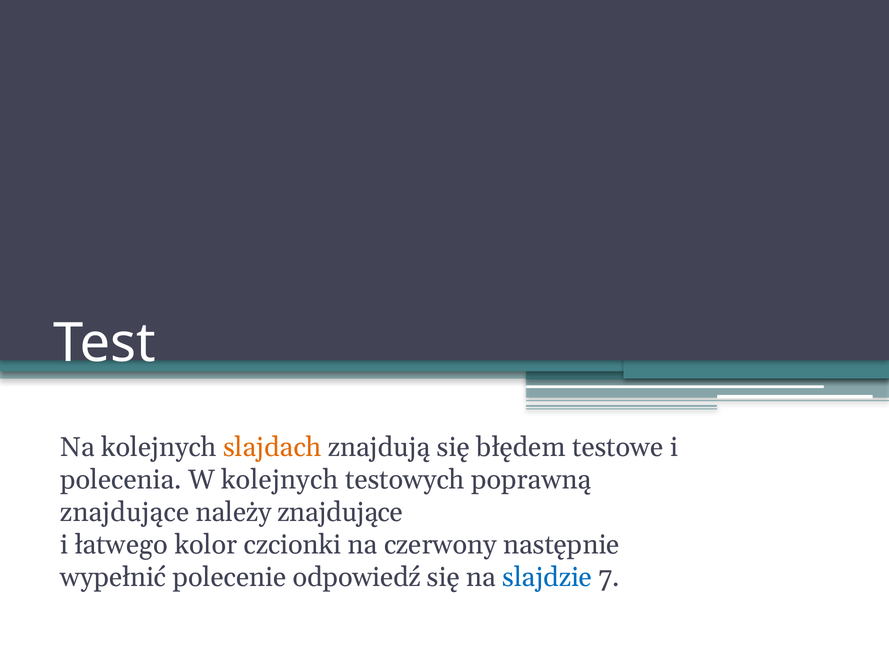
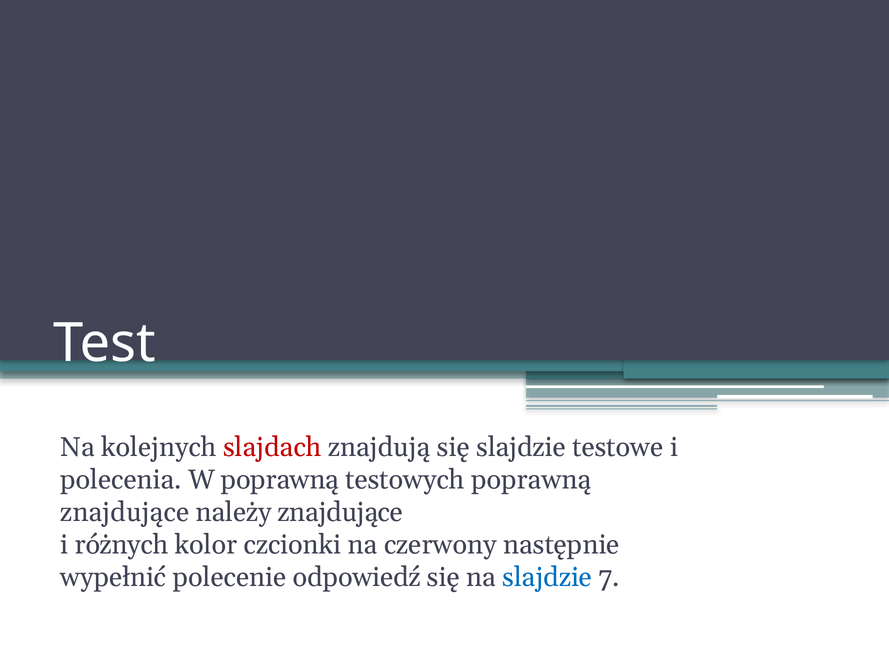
slajdach colour: orange -> red
się błędem: błędem -> slajdzie
W kolejnych: kolejnych -> poprawną
łatwego: łatwego -> różnych
